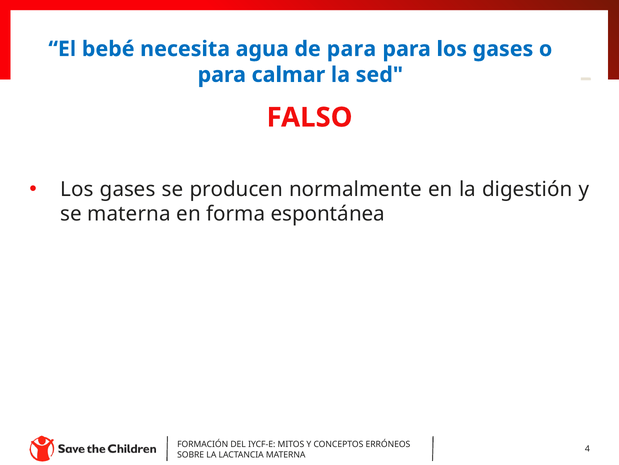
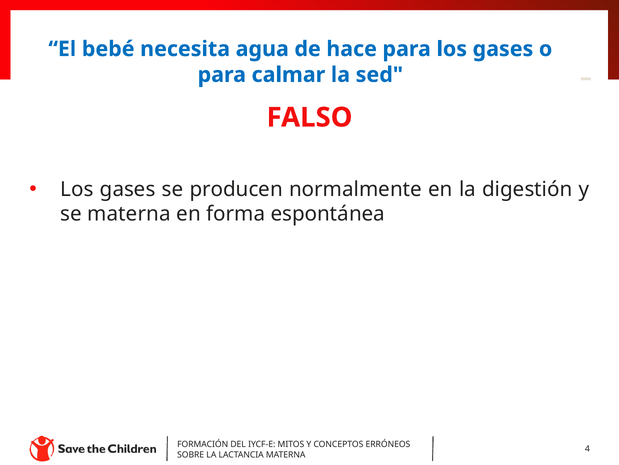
de para: para -> hace
